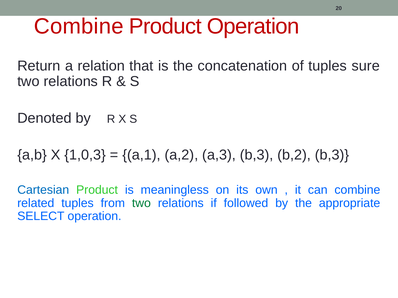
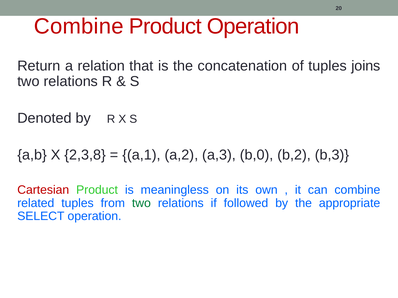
sure: sure -> joins
1,0,3: 1,0,3 -> 2,3,8
a,3 b,3: b,3 -> b,0
Cartesian colour: blue -> red
